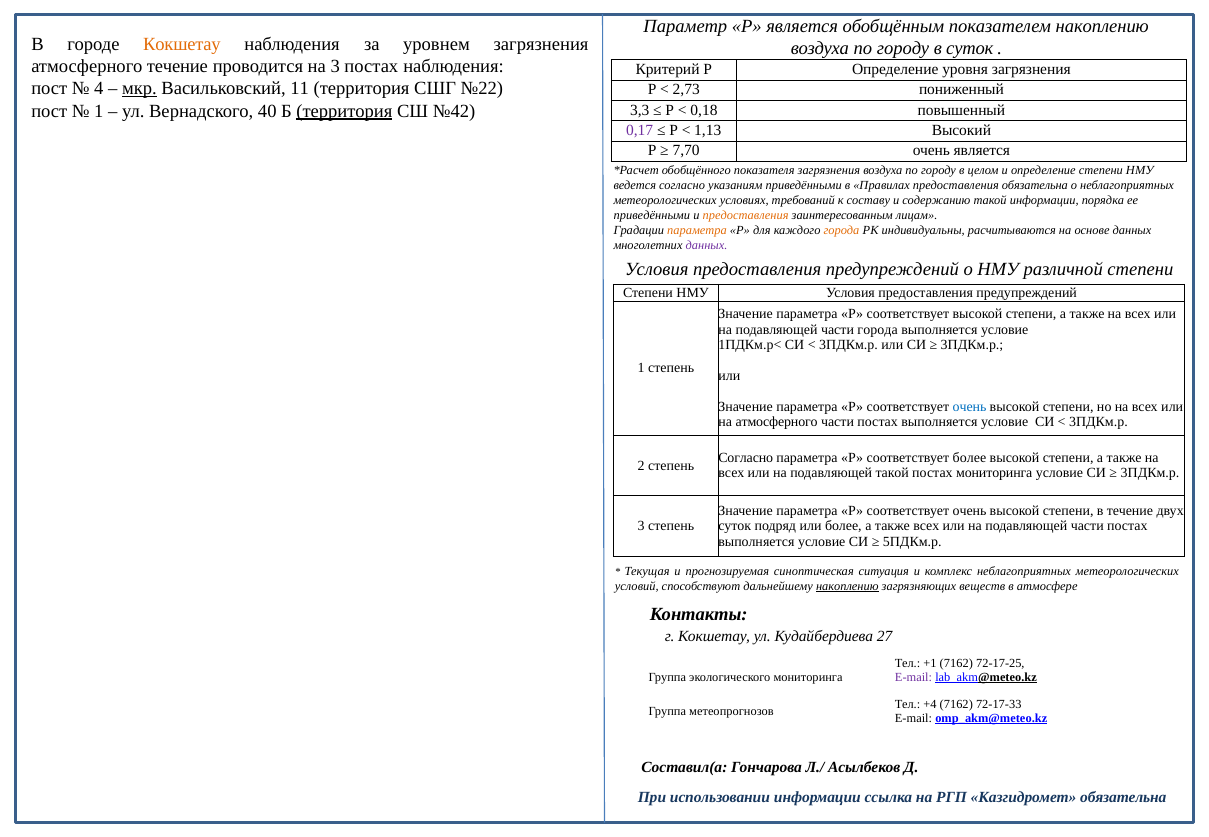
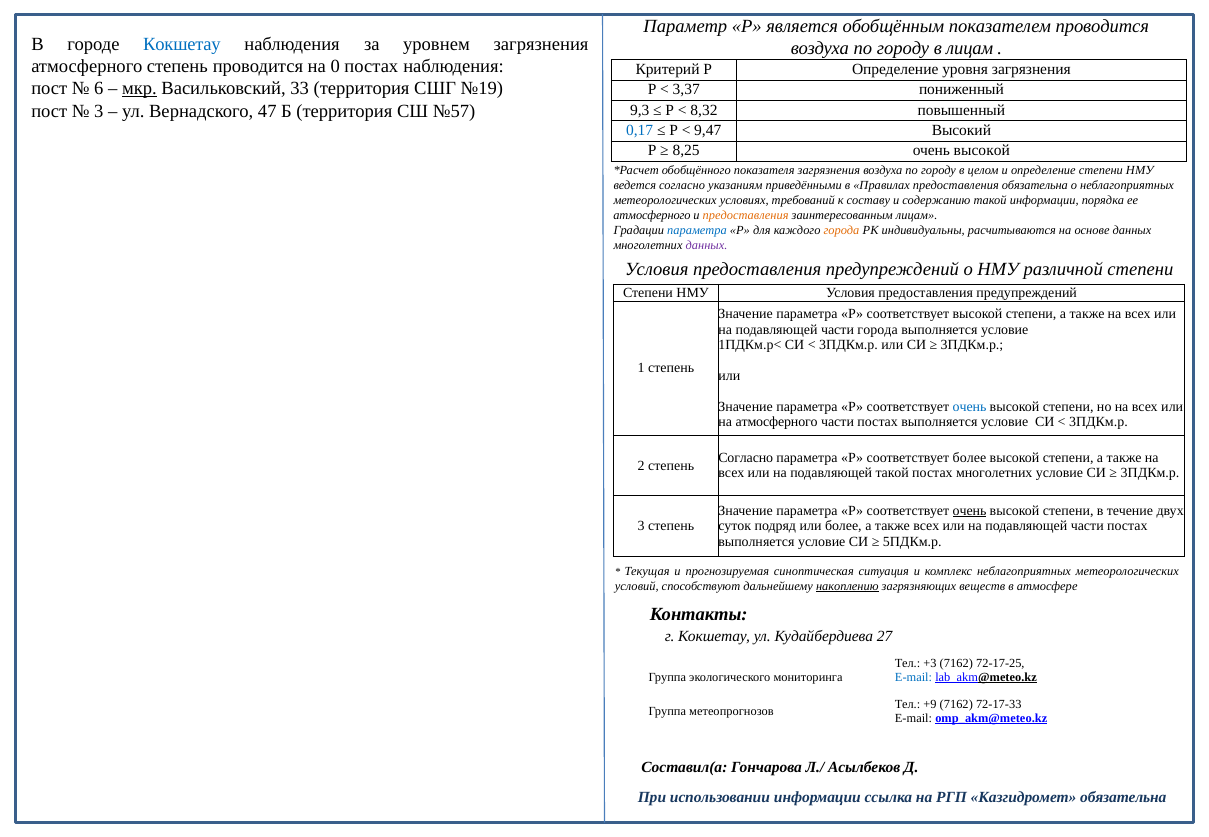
показателем накоплению: накоплению -> проводится
Кокшетау at (182, 44) colour: orange -> blue
в суток: суток -> лицам
атмосферного течение: течение -> степень
на 3: 3 -> 0
4: 4 -> 6
11: 11 -> 33
№22: №22 -> №19
2,73: 2,73 -> 3,37
1 at (99, 111): 1 -> 3
40: 40 -> 47
территория at (344, 111) underline: present -> none
№42: №42 -> №57
3,3: 3,3 -> 9,3
0,18: 0,18 -> 8,32
0,17 colour: purple -> blue
1,13: 1,13 -> 9,47
7,70: 7,70 -> 8,25
является at (982, 151): является -> высокой
приведёнными at (652, 215): приведёнными -> атмосферного
параметра at (697, 230) colour: orange -> blue
постах мониторинга: мониторинга -> многолетних
очень at (970, 511) underline: none -> present
+1: +1 -> +3
E-mail at (914, 677) colour: purple -> blue
+4: +4 -> +9
